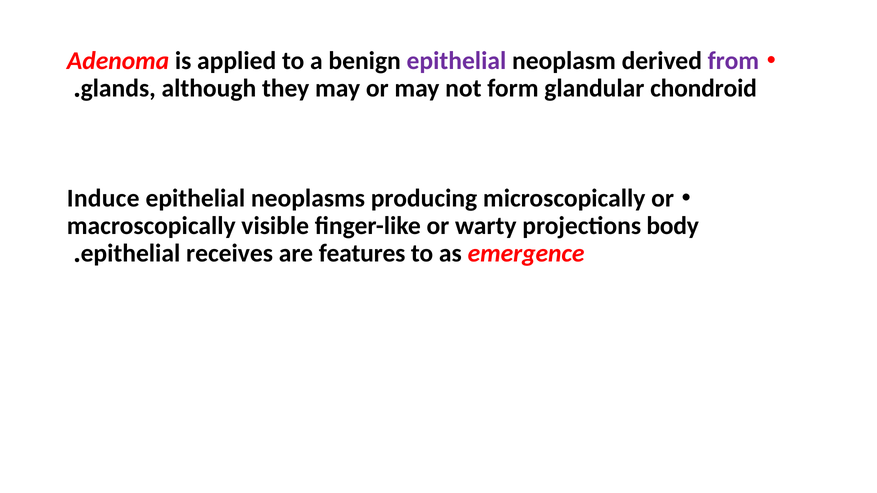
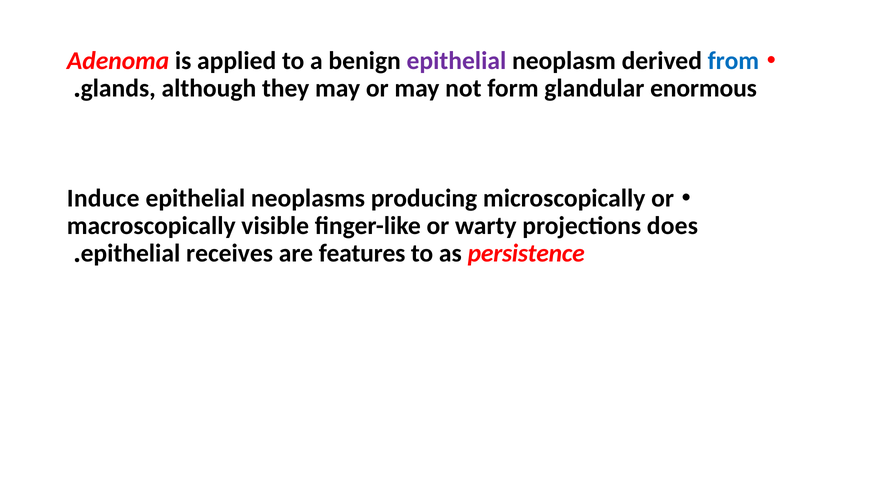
from colour: purple -> blue
chondroid: chondroid -> enormous
body: body -> does
emergence: emergence -> persistence
